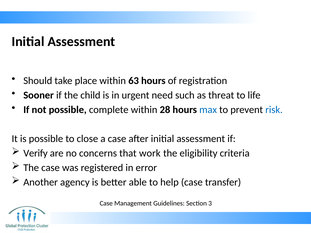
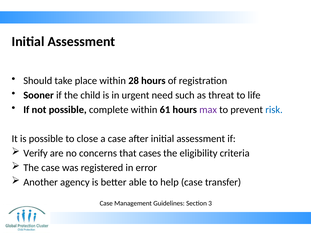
63: 63 -> 28
28: 28 -> 61
max colour: blue -> purple
work: work -> cases
